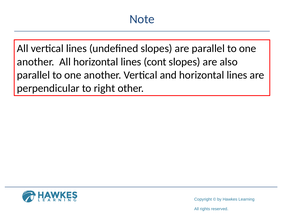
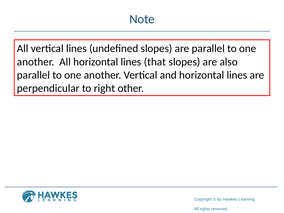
cont: cont -> that
